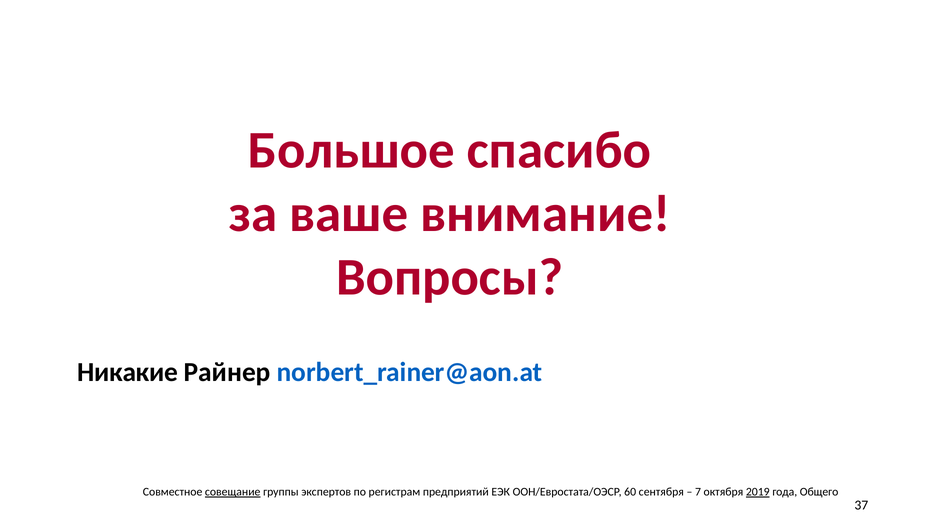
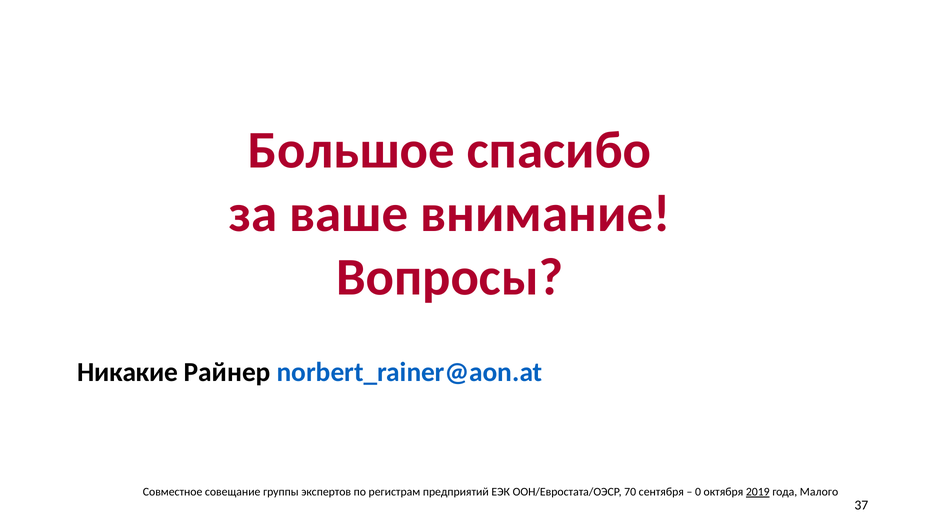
совещание underline: present -> none
60: 60 -> 70
7: 7 -> 0
Общего: Общего -> Малого
